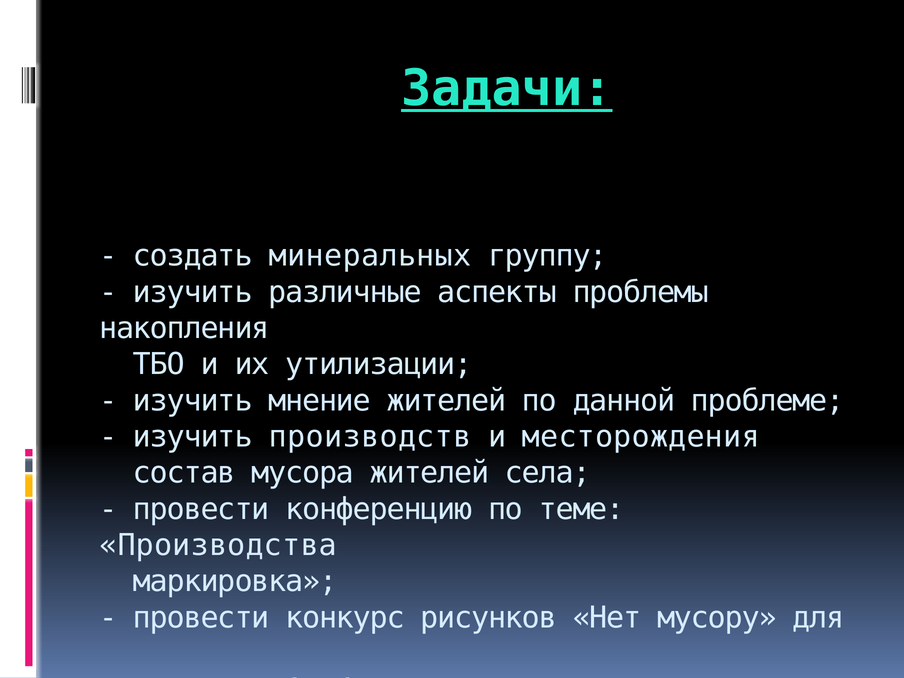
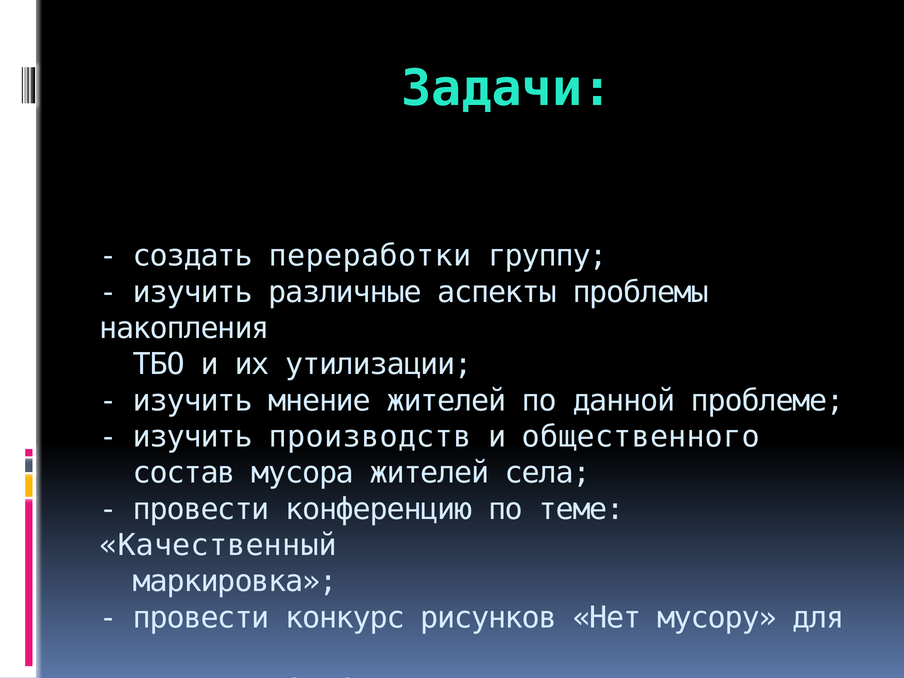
Задачи underline: present -> none
минеральных: минеральных -> переработки
месторождения: месторождения -> общественного
Производства: Производства -> Качественный
